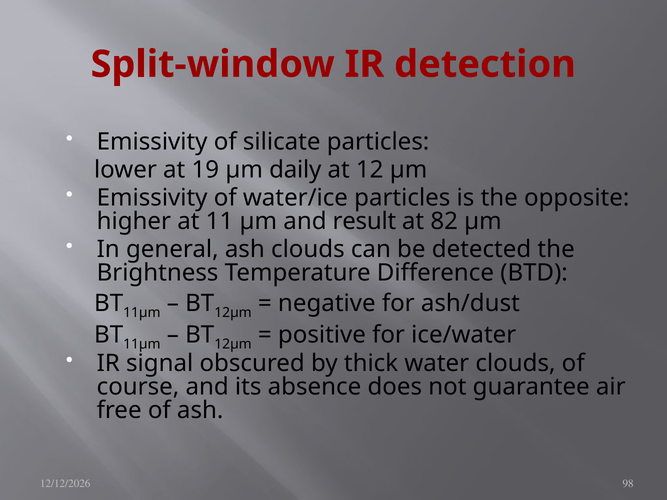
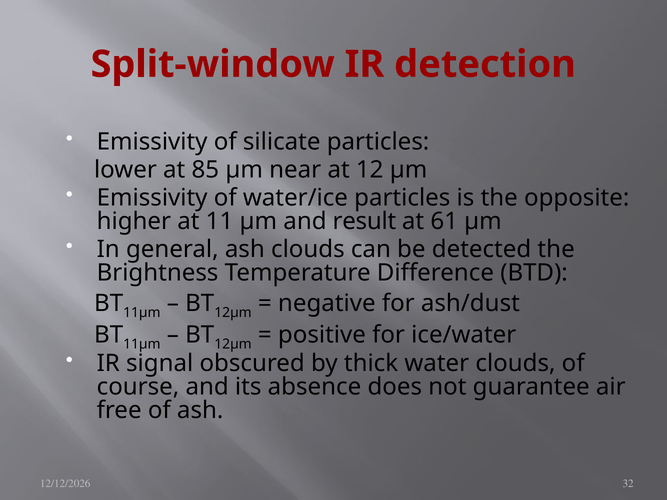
19: 19 -> 85
daily: daily -> near
82: 82 -> 61
98: 98 -> 32
